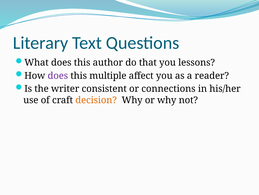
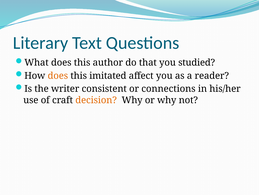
lessons: lessons -> studied
does at (58, 75) colour: purple -> orange
multiple: multiple -> imitated
